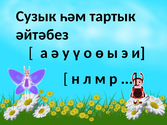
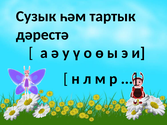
әйтәбез: әйтәбез -> дәрестә
